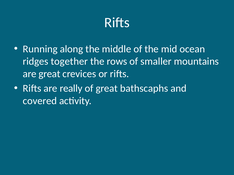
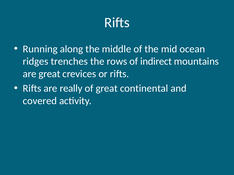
together: together -> trenches
smaller: smaller -> indirect
bathscaphs: bathscaphs -> continental
